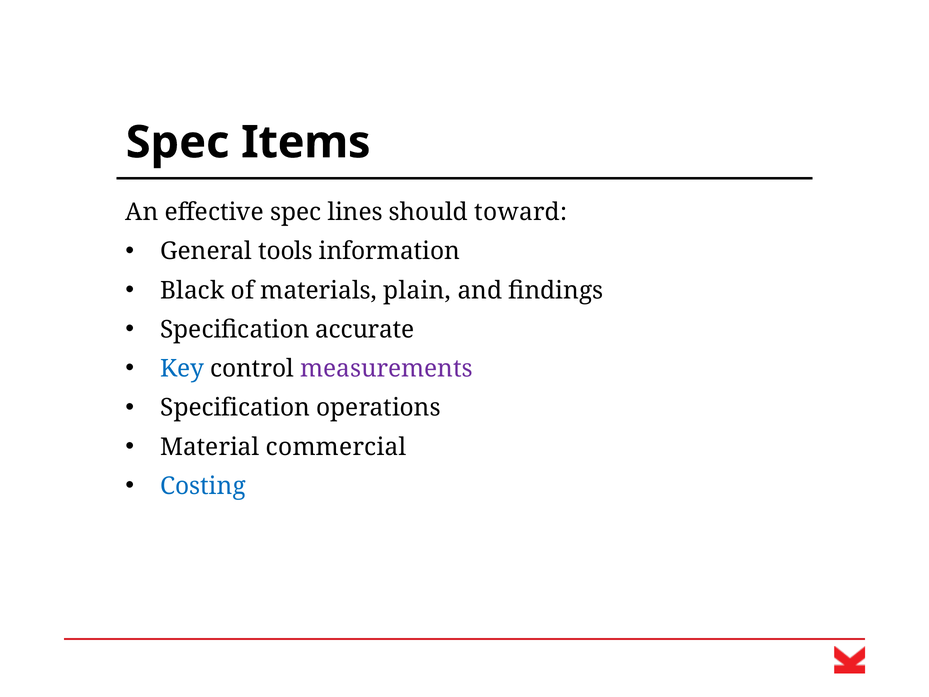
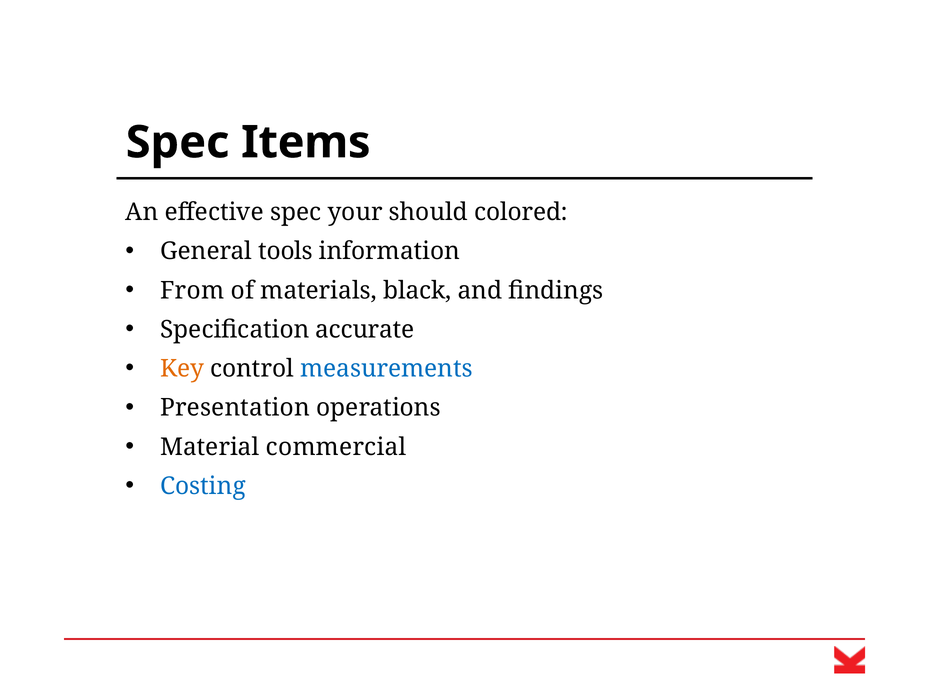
lines: lines -> your
toward: toward -> colored
Black: Black -> From
plain: plain -> black
Key colour: blue -> orange
measurements colour: purple -> blue
Specification at (235, 408): Specification -> Presentation
